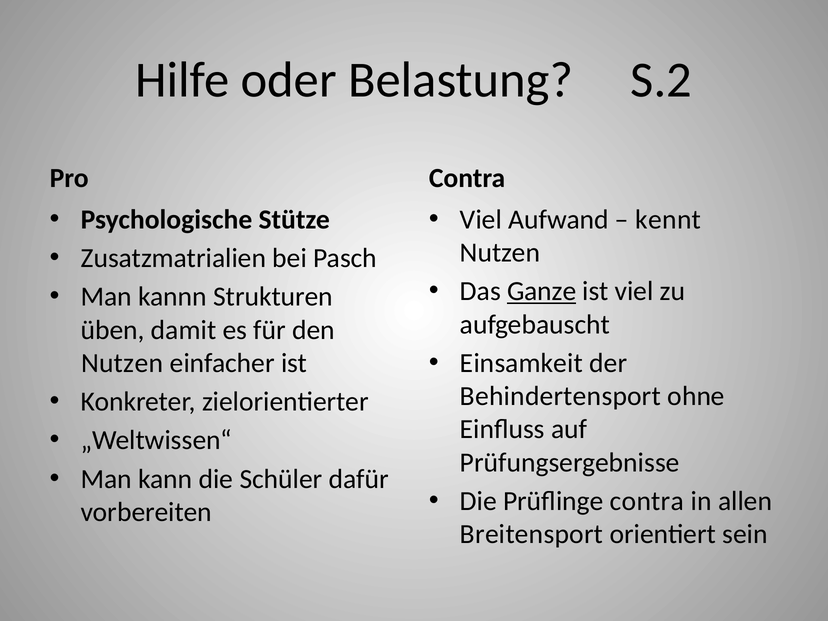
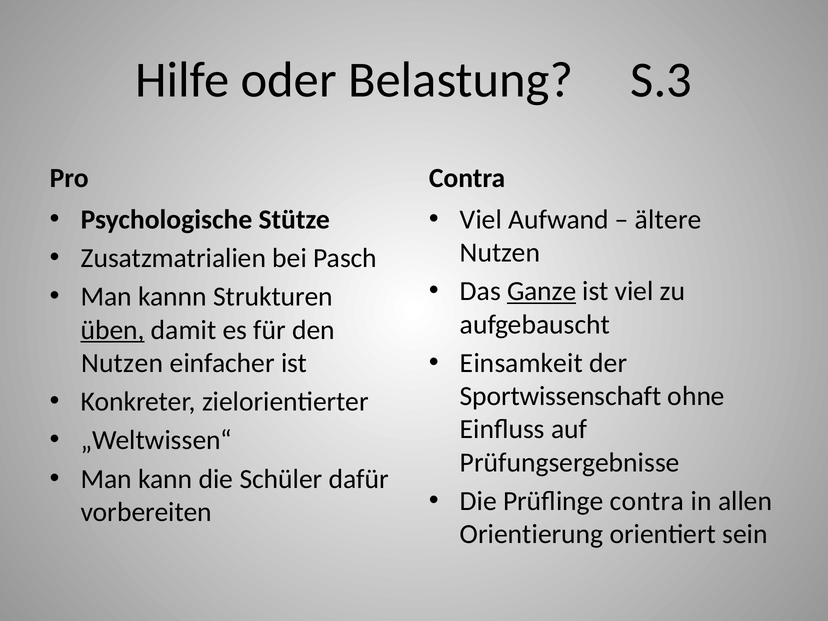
S.2: S.2 -> S.3
kennt: kennt -> ältere
üben underline: none -> present
Behindertensport: Behindertensport -> Sportwissenschaft
Breitensport: Breitensport -> Orientierung
